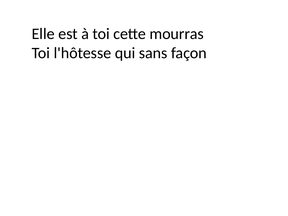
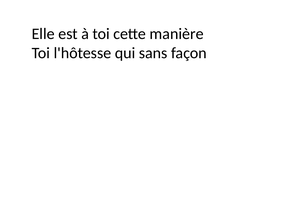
mourras: mourras -> manière
